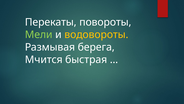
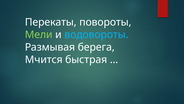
водовороты colour: yellow -> light blue
